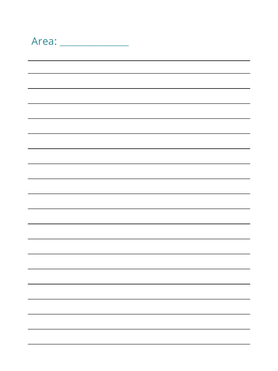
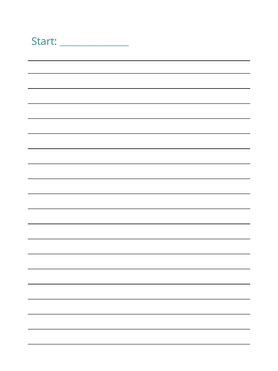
Area: Area -> Start
